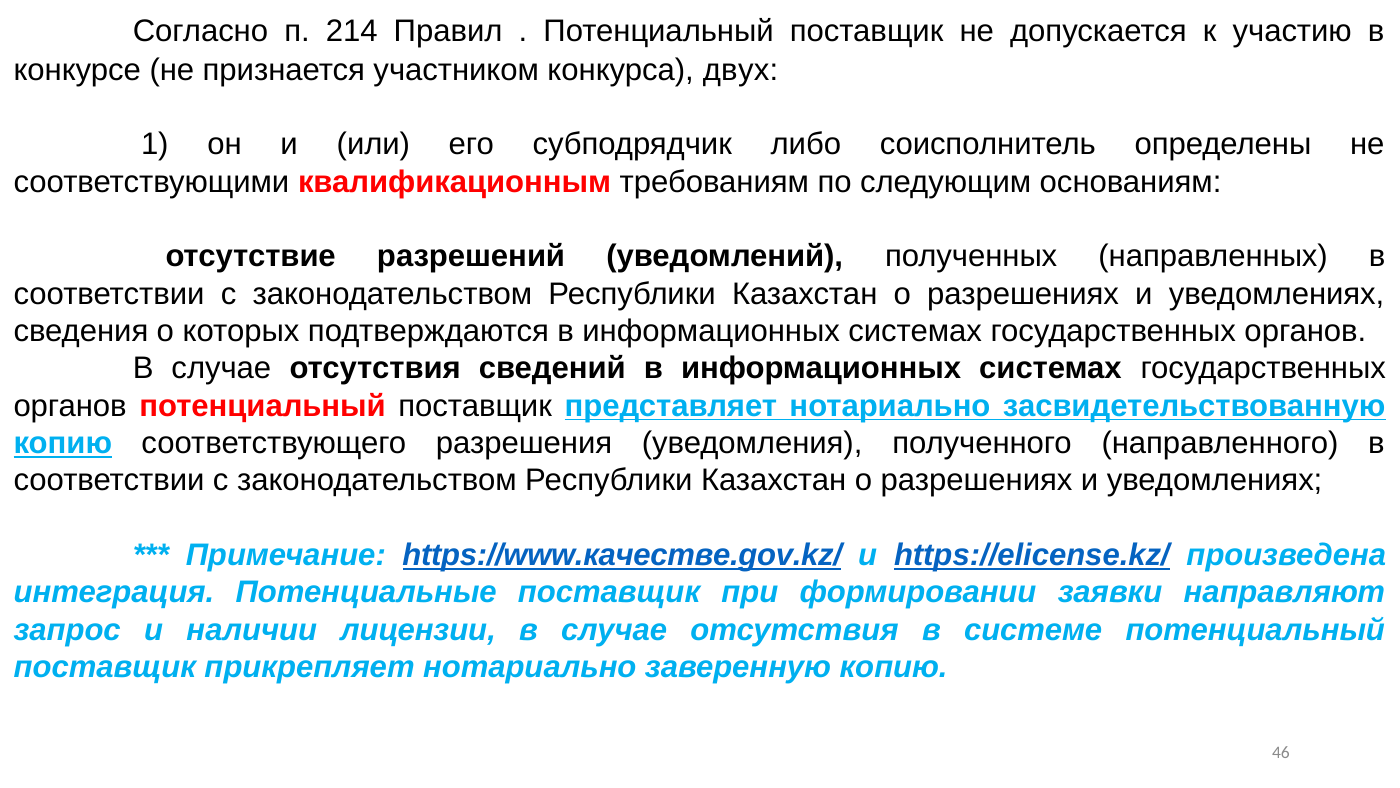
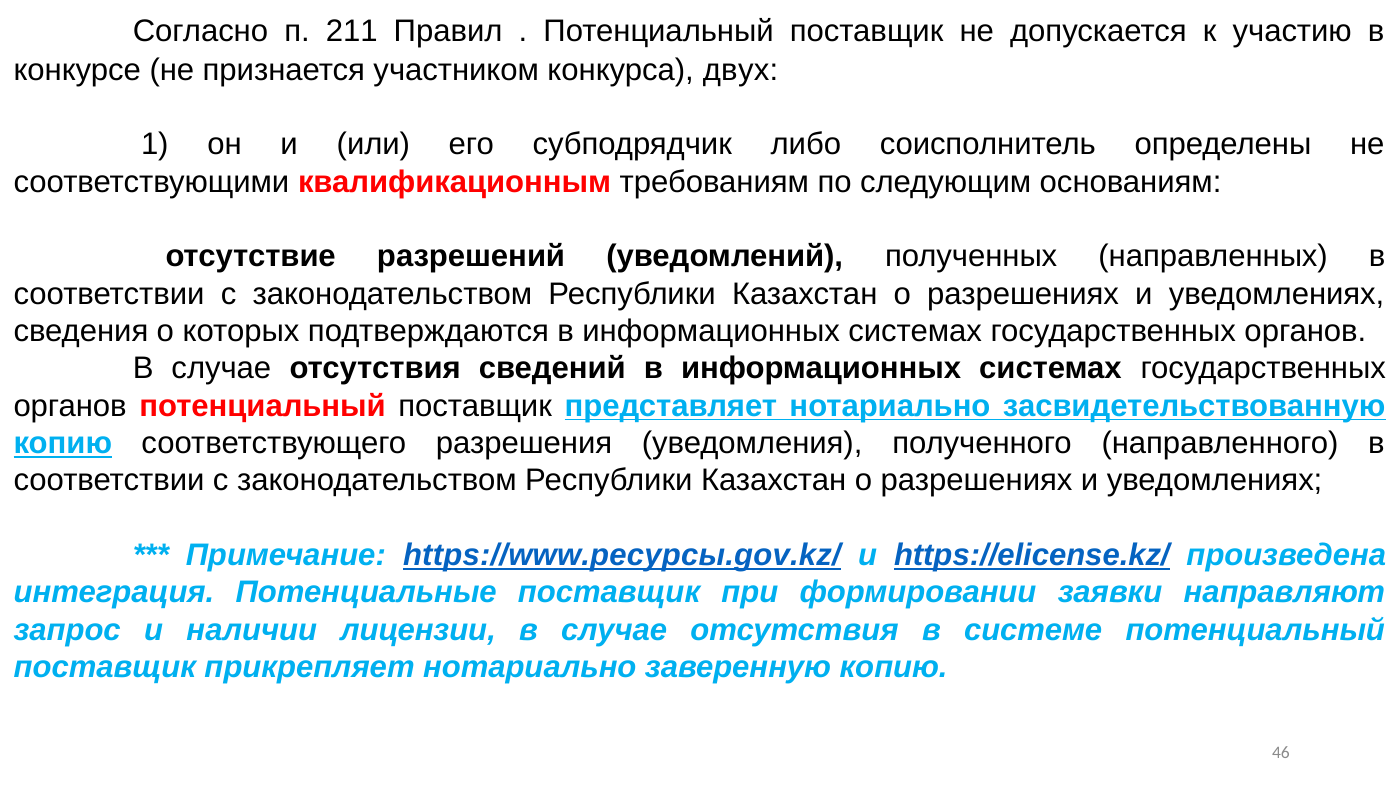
214: 214 -> 211
https://www.качестве.gov.kz/: https://www.качестве.gov.kz/ -> https://www.ресурсы.gov.kz/
